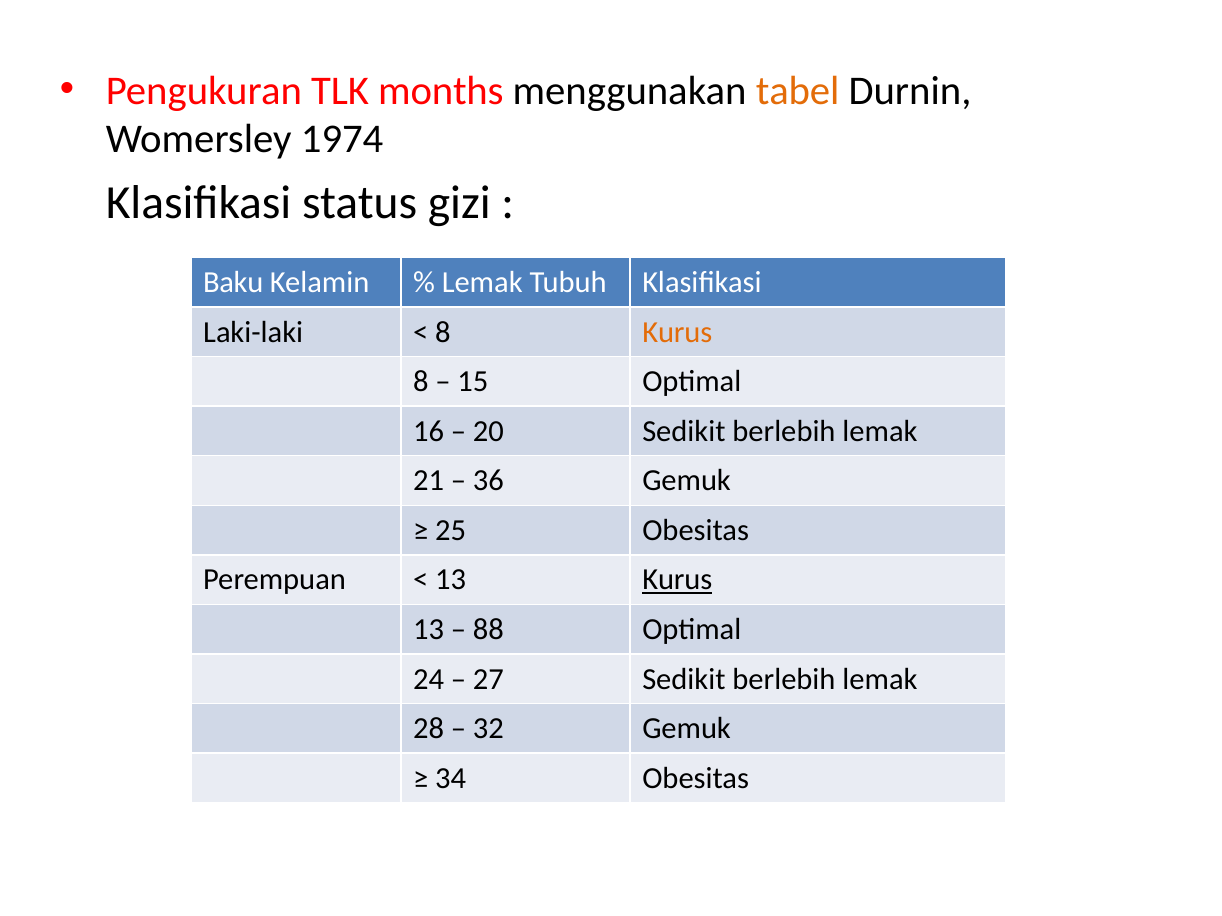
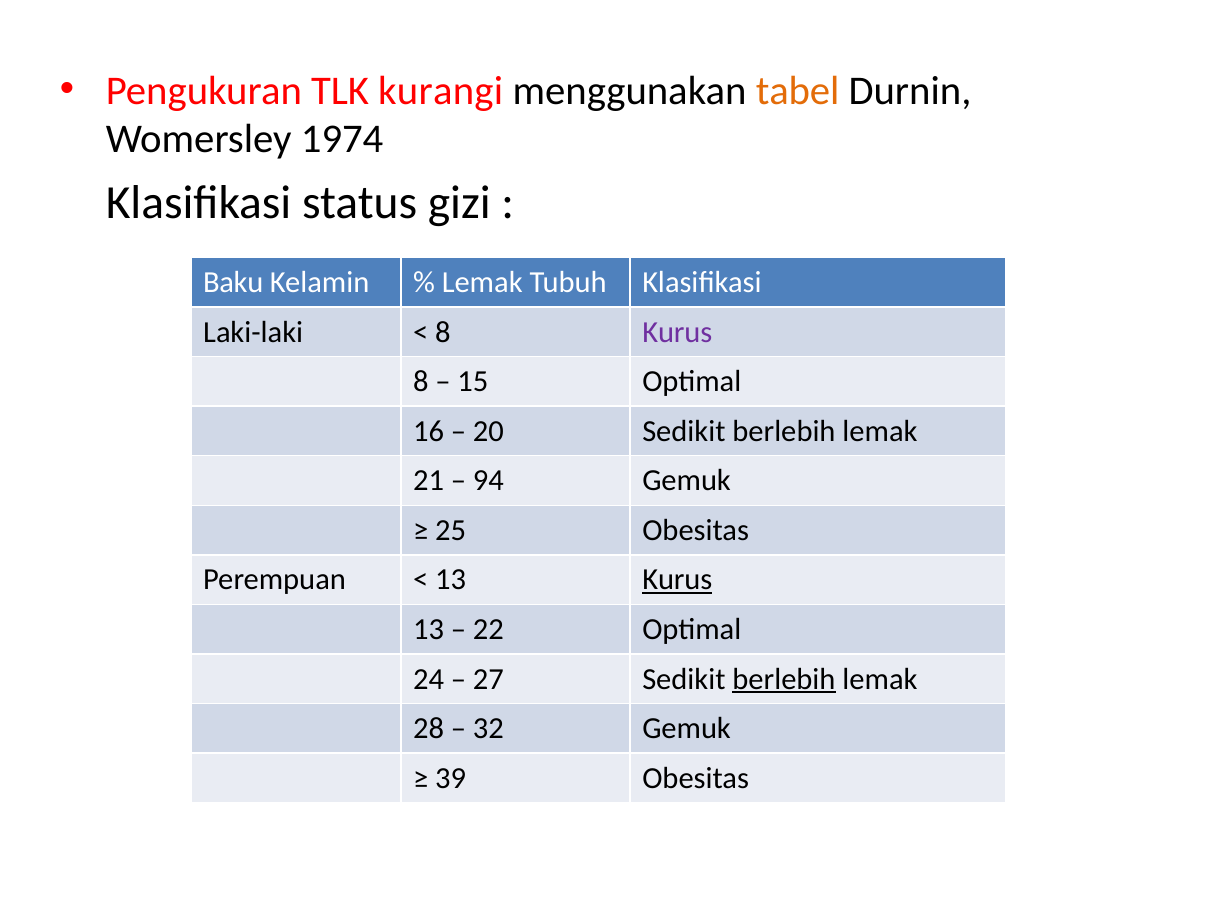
months: months -> kurangi
Kurus at (677, 332) colour: orange -> purple
36: 36 -> 94
88: 88 -> 22
berlebih at (784, 679) underline: none -> present
34: 34 -> 39
